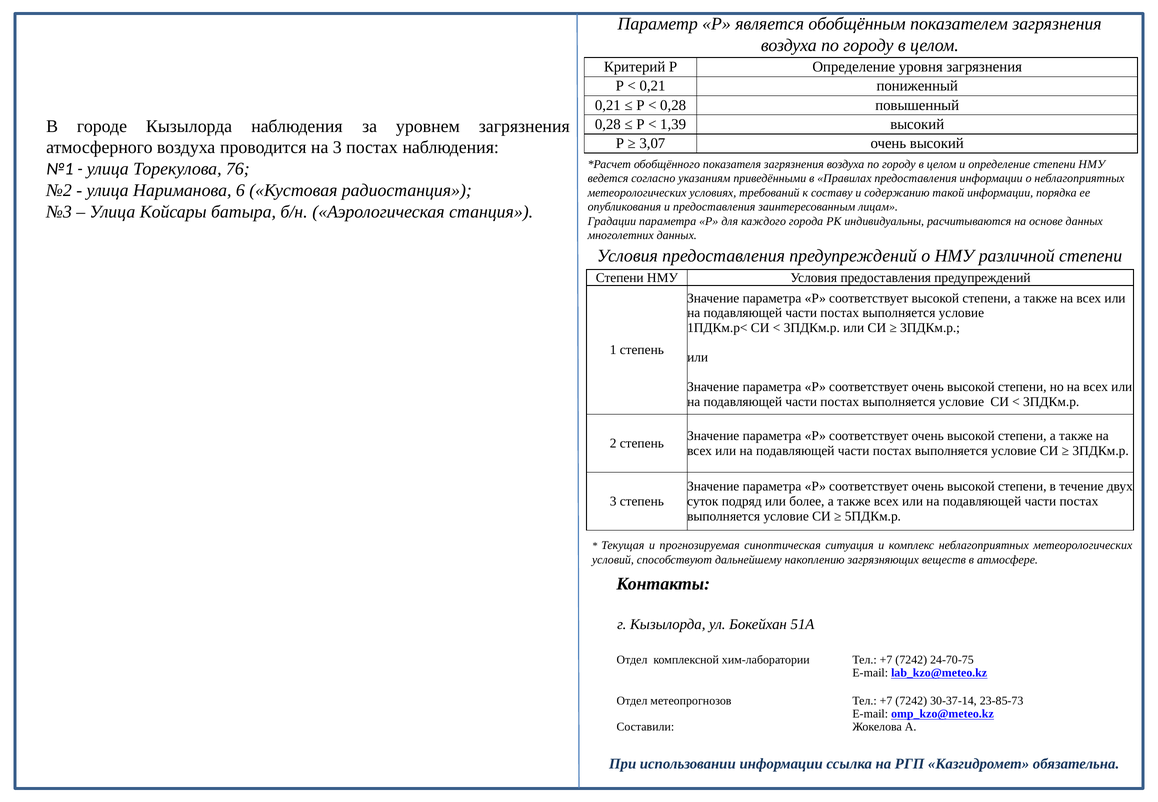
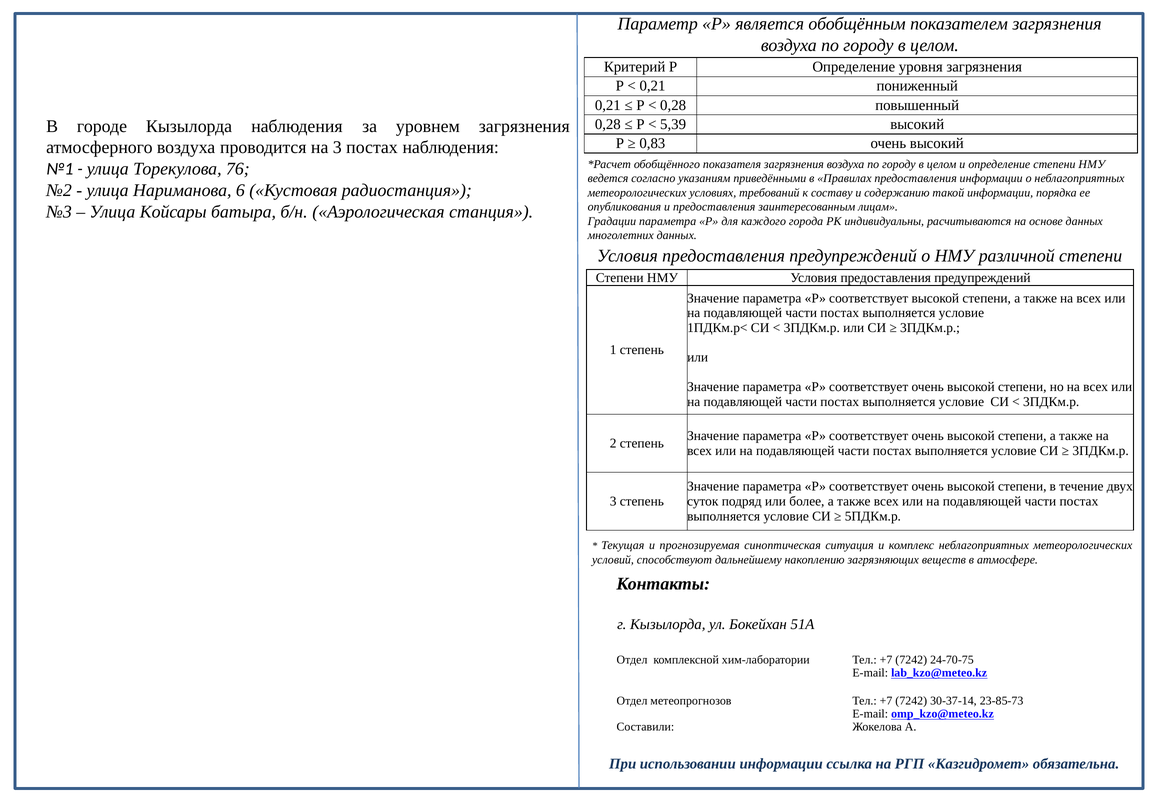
1,39: 1,39 -> 5,39
3,07: 3,07 -> 0,83
